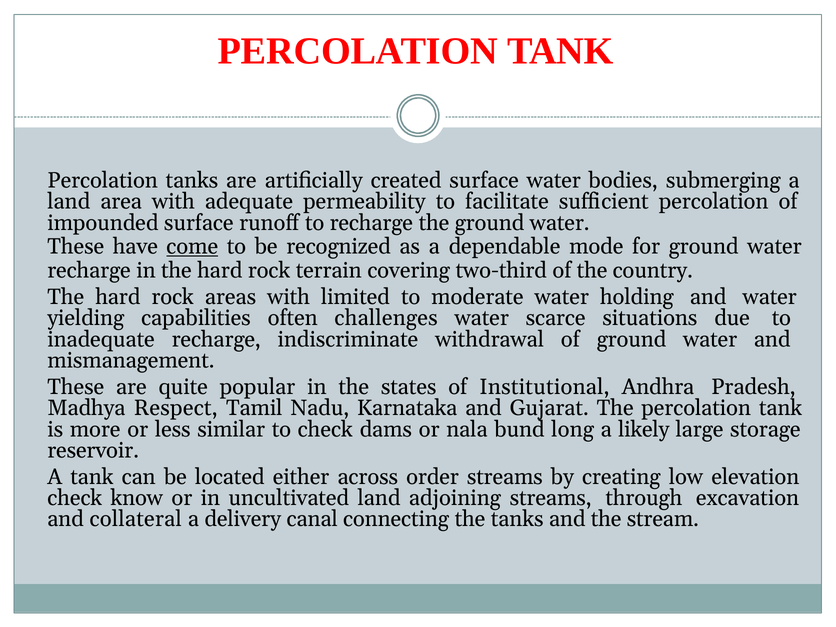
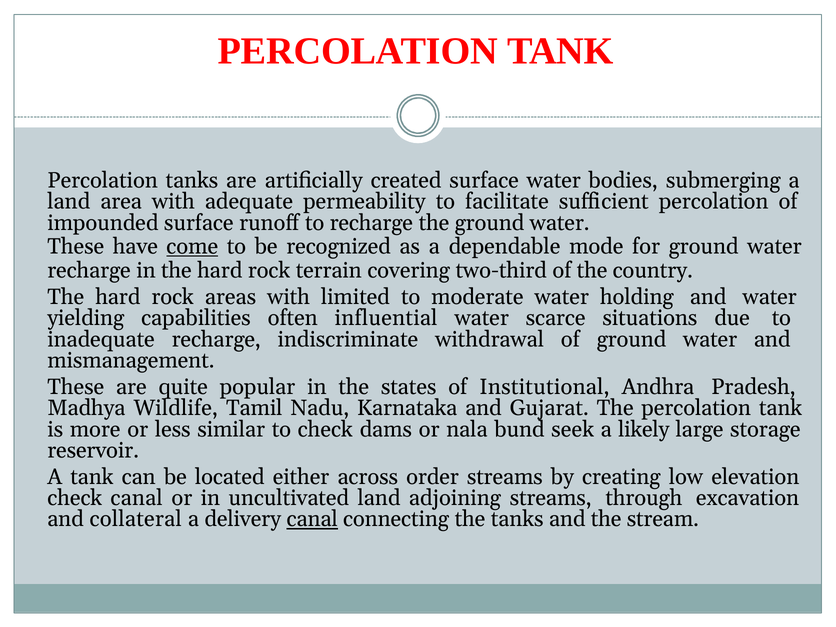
challenges: challenges -> influential
Respect: Respect -> Wildlife
long: long -> seek
check know: know -> canal
canal at (312, 519) underline: none -> present
